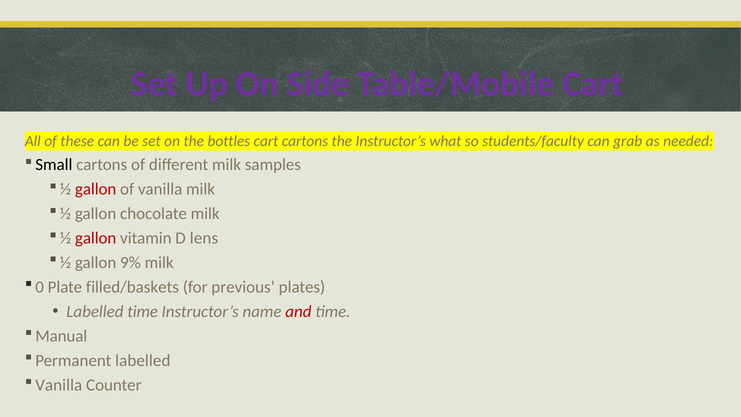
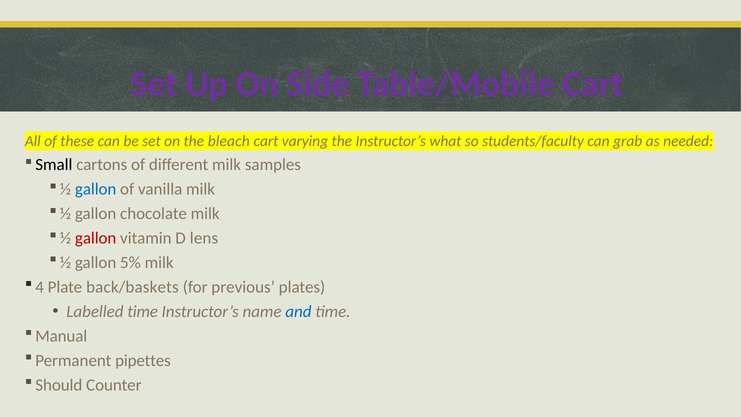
bottles: bottles -> bleach
cart cartons: cartons -> varying
gallon at (96, 189) colour: red -> blue
9%: 9% -> 5%
0: 0 -> 4
filled/baskets: filled/baskets -> back/baskets
and colour: red -> blue
Permanent labelled: labelled -> pipettes
Vanilla at (59, 385): Vanilla -> Should
